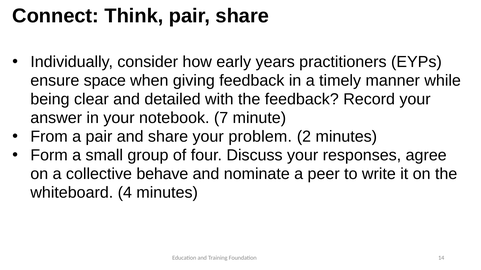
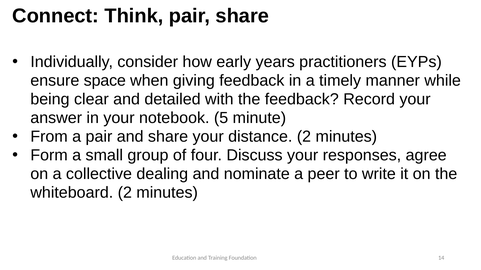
7: 7 -> 5
problem: problem -> distance
behave: behave -> dealing
whiteboard 4: 4 -> 2
